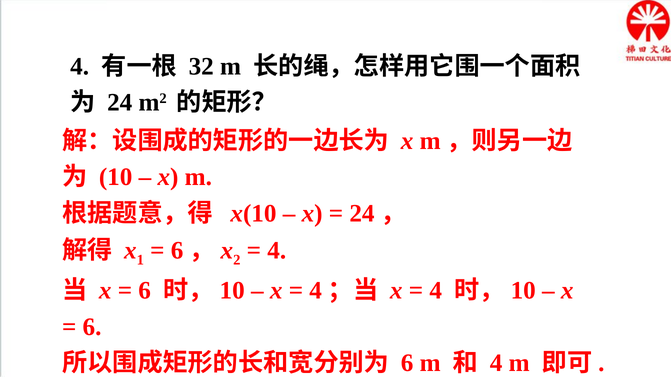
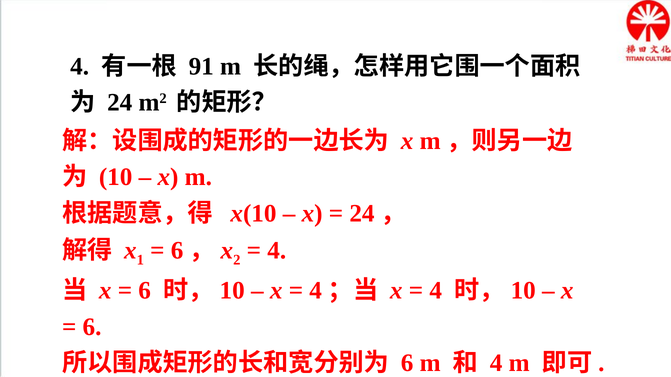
32: 32 -> 91
